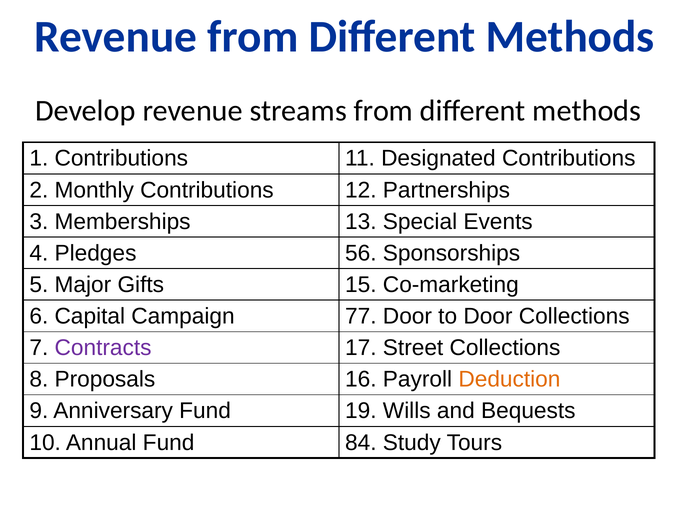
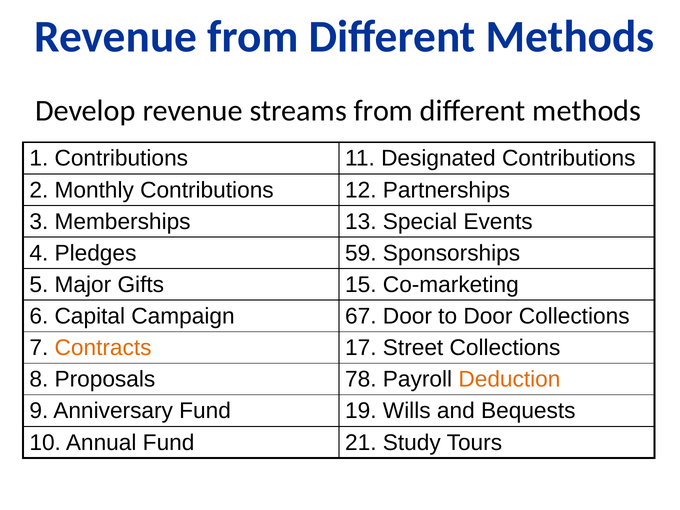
56: 56 -> 59
77: 77 -> 67
Contracts colour: purple -> orange
16: 16 -> 78
84: 84 -> 21
